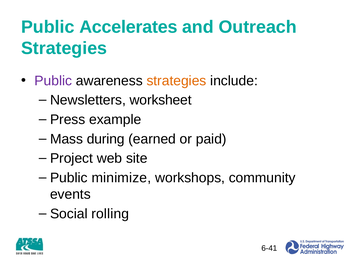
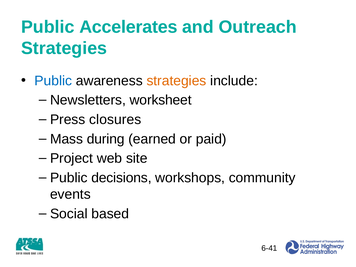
Public at (53, 81) colour: purple -> blue
example: example -> closures
minimize: minimize -> decisions
rolling: rolling -> based
